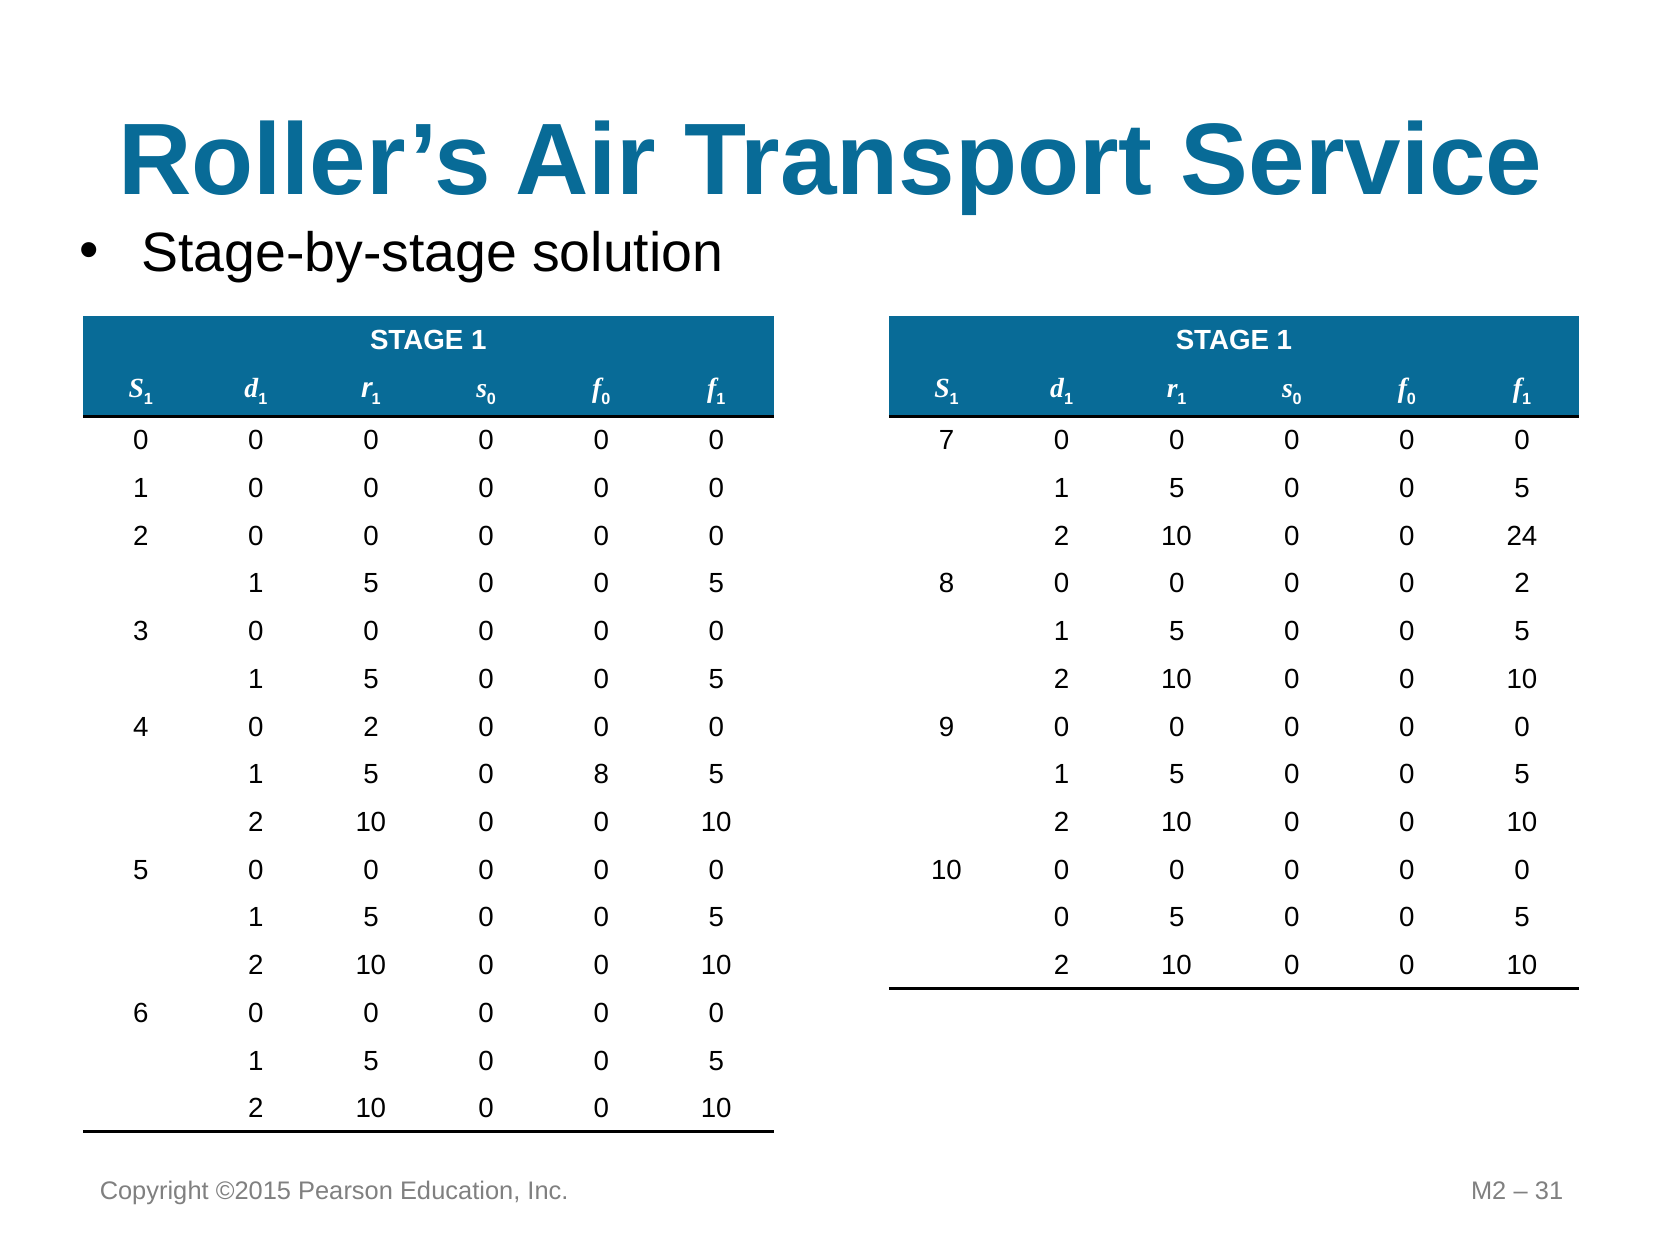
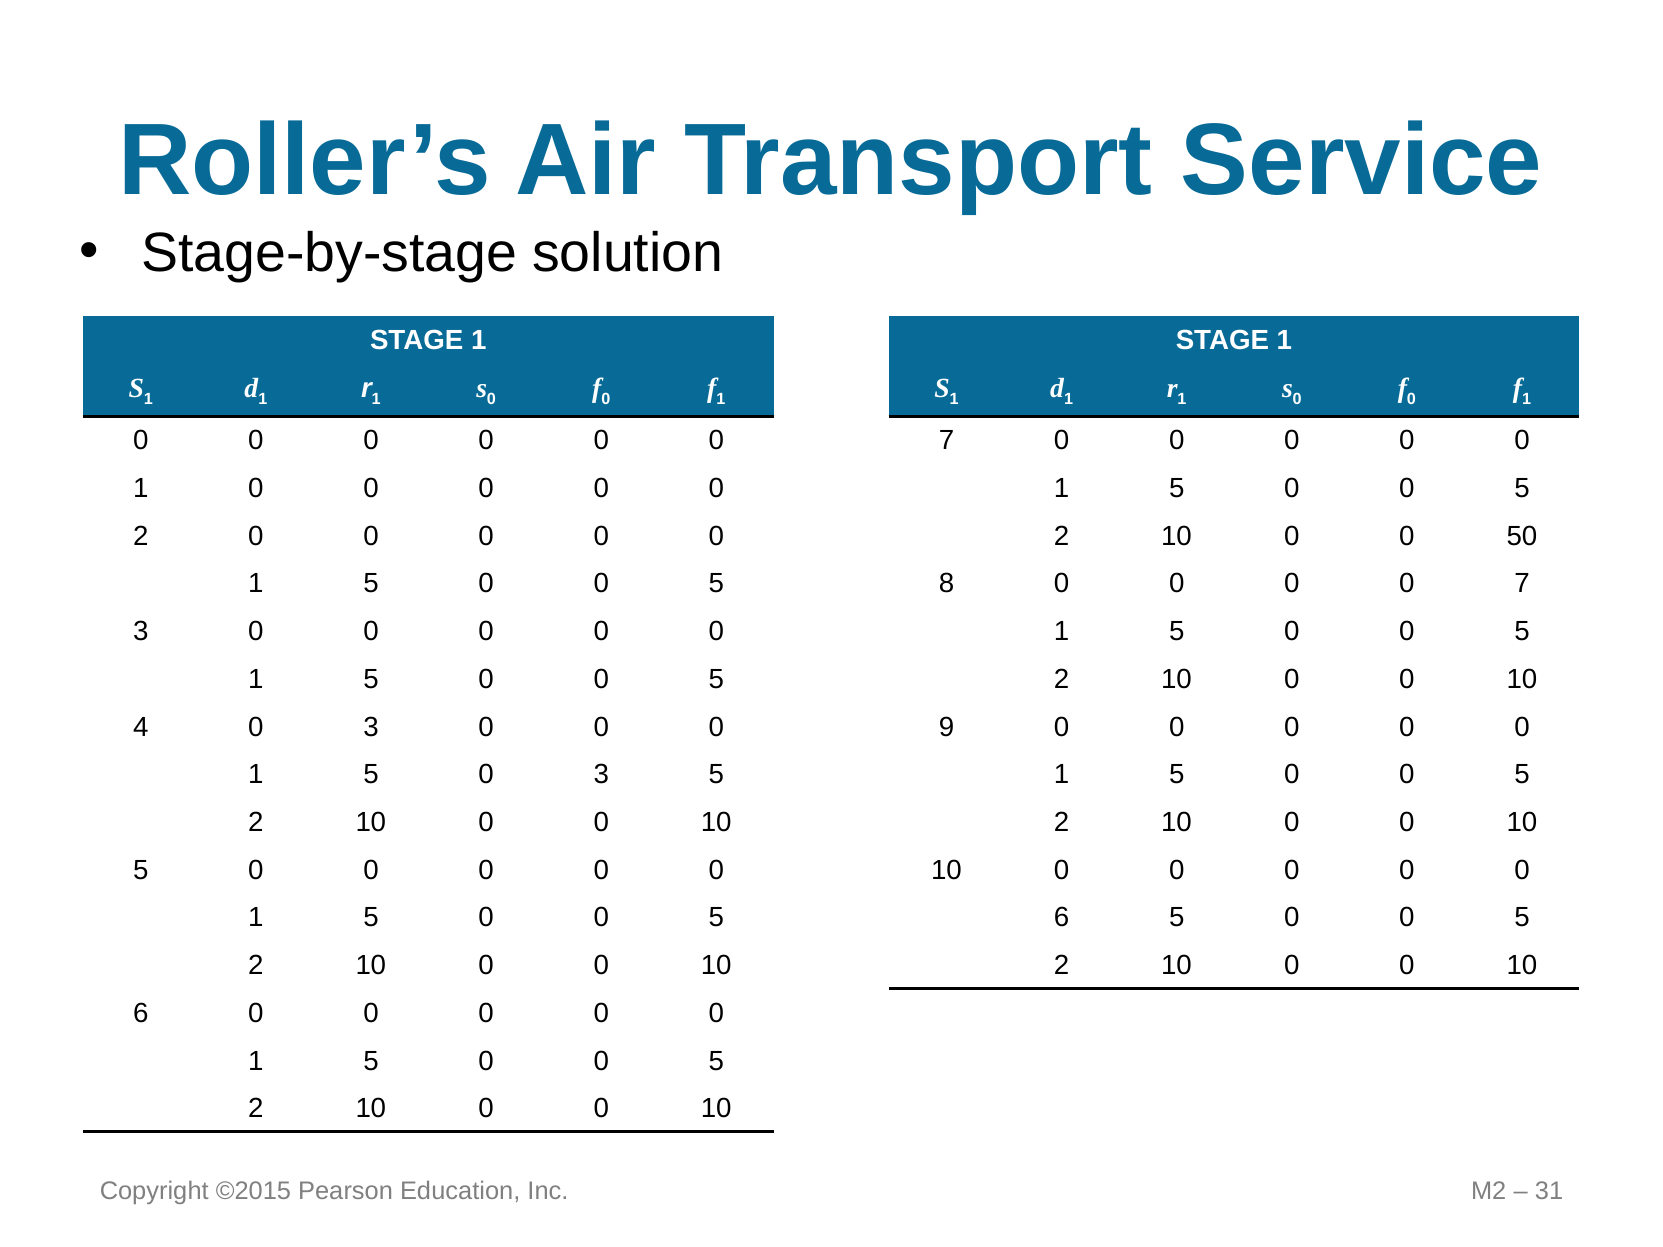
24: 24 -> 50
2 at (1522, 584): 2 -> 7
4 0 2: 2 -> 3
5 0 8: 8 -> 3
0 0 5 0: 0 -> 6
